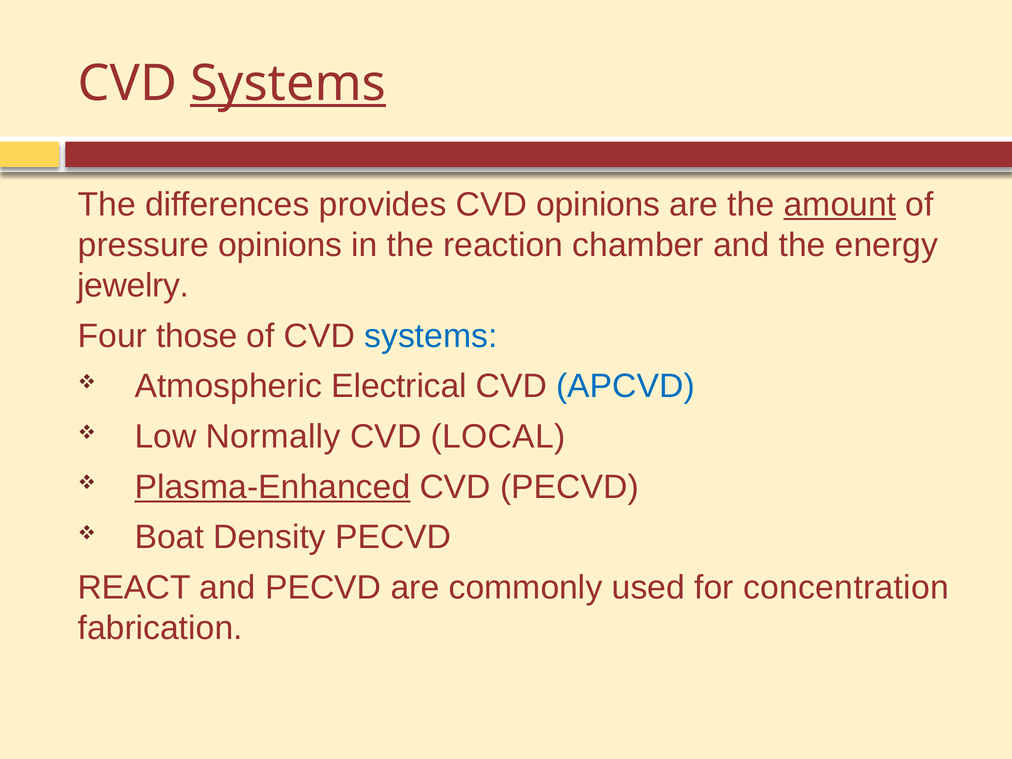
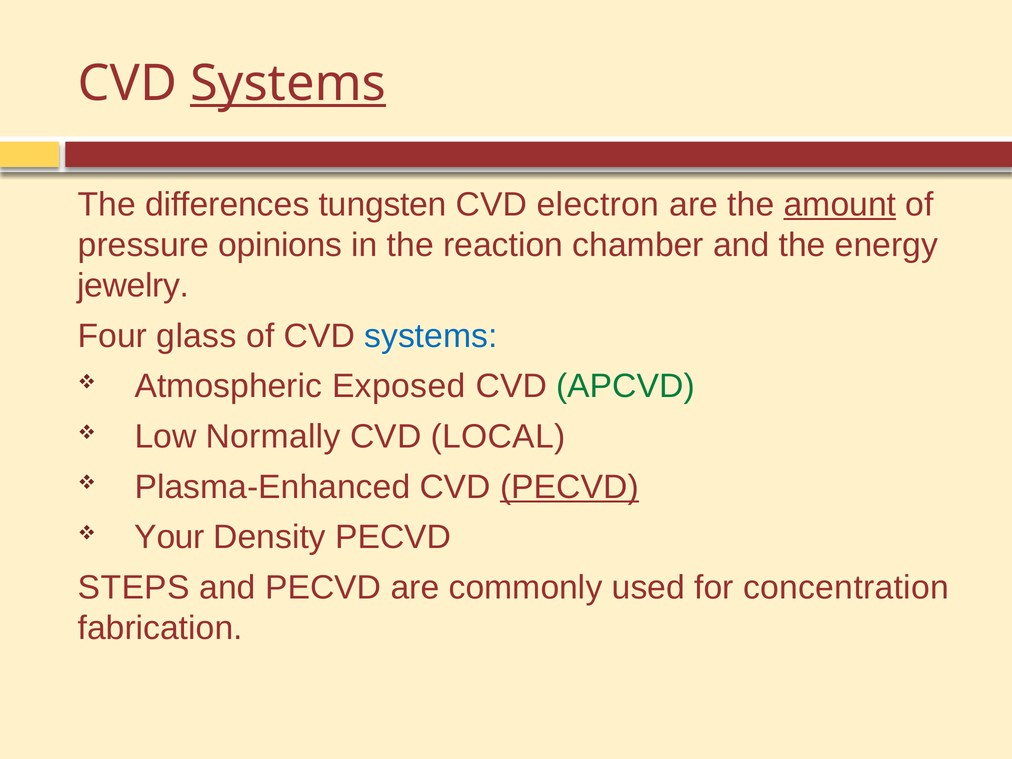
provides: provides -> tungsten
CVD opinions: opinions -> electron
those: those -> glass
Electrical: Electrical -> Exposed
APCVD colour: blue -> green
Plasma-Enhanced underline: present -> none
PECVD at (569, 487) underline: none -> present
Boat: Boat -> Your
REACT: REACT -> STEPS
